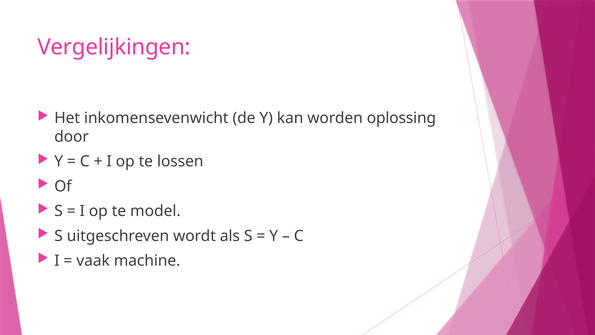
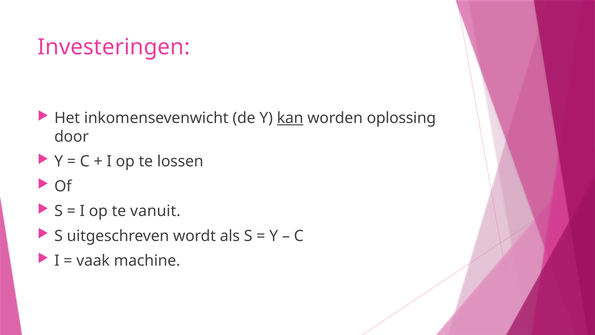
Vergelijkingen: Vergelijkingen -> Investeringen
kan underline: none -> present
model: model -> vanuit
